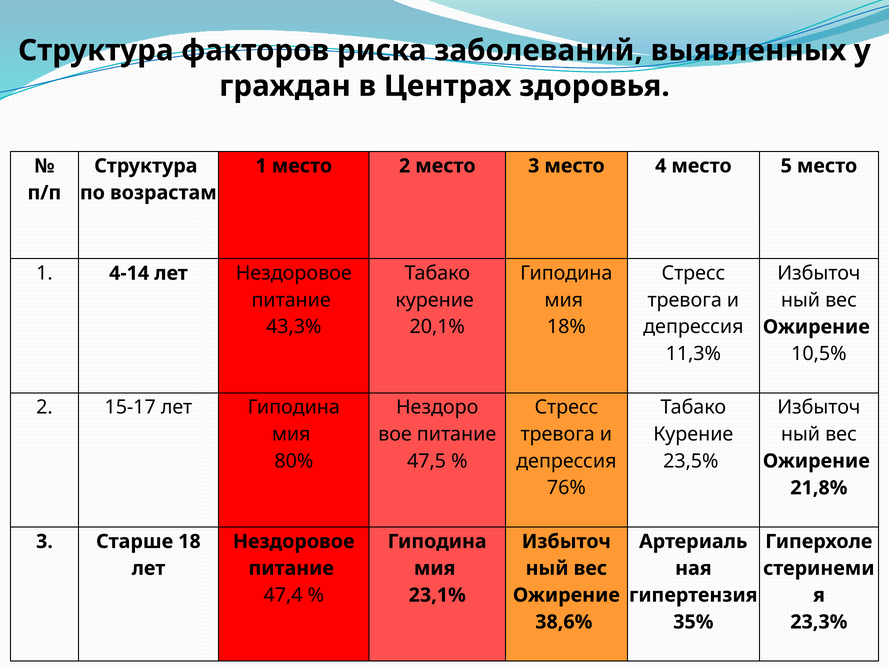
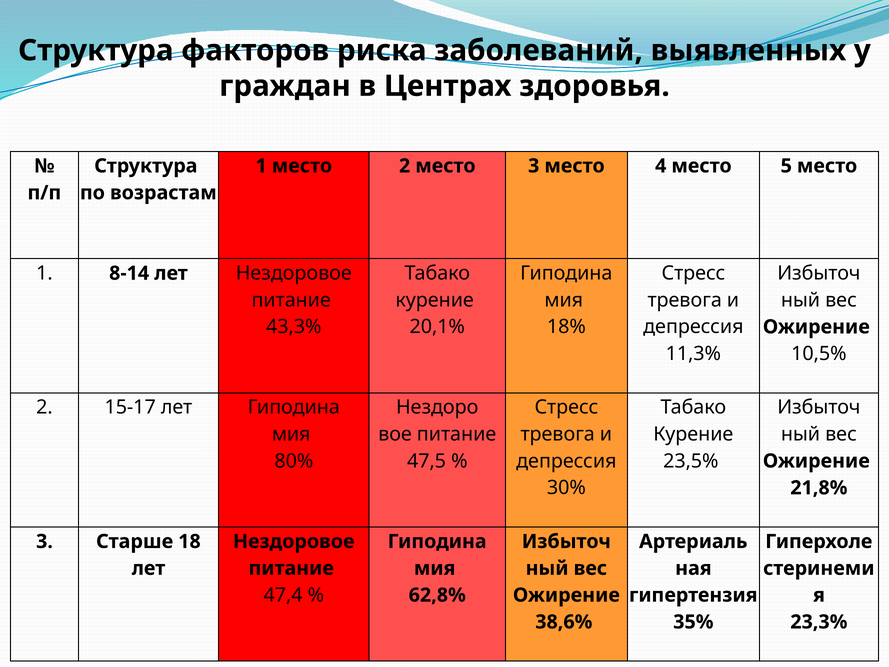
4-14: 4-14 -> 8-14
76%: 76% -> 30%
23,1%: 23,1% -> 62,8%
